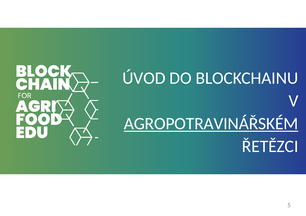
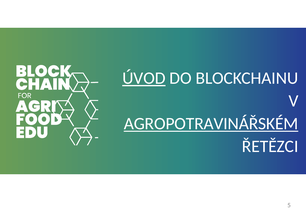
ÚVOD underline: none -> present
